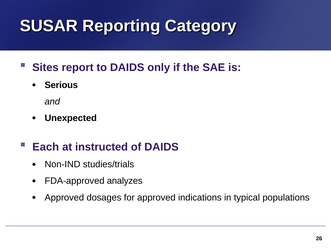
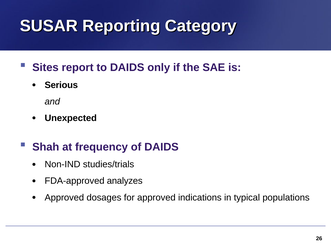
Each: Each -> Shah
instructed: instructed -> frequency
